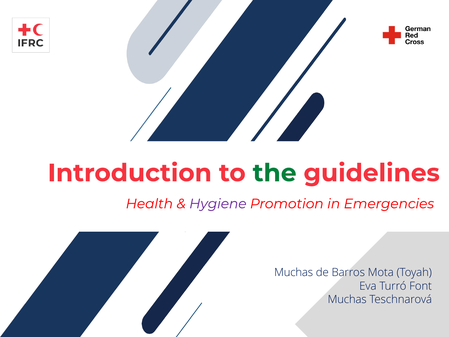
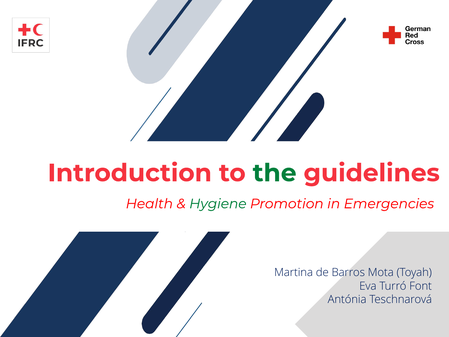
Hygiene colour: purple -> green
Muchas at (294, 272): Muchas -> Martina
Muchas at (347, 299): Muchas -> Antónia
